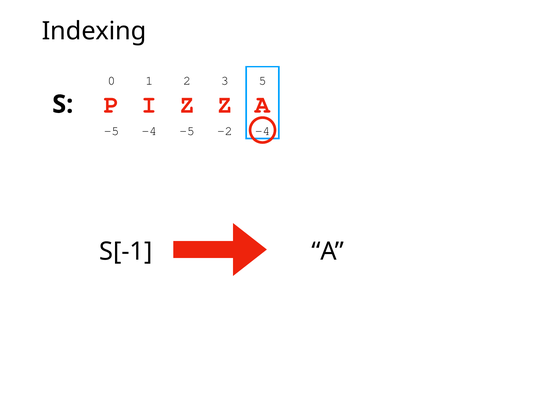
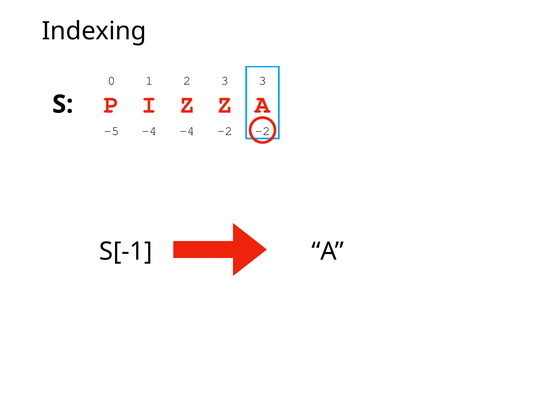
3 5: 5 -> 3
-4 -5: -5 -> -4
-2 -4: -4 -> -2
